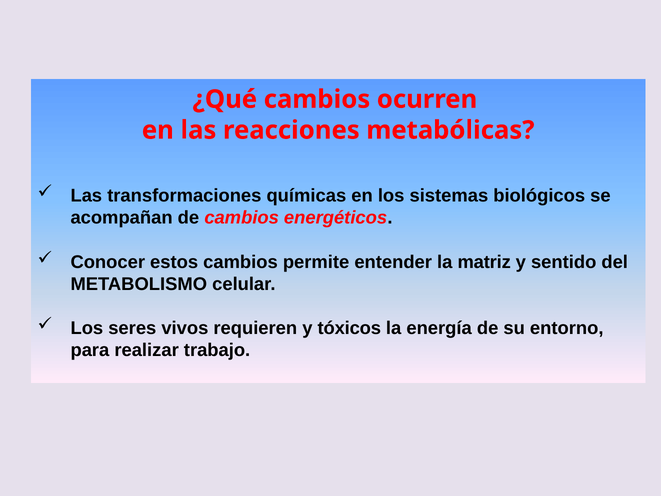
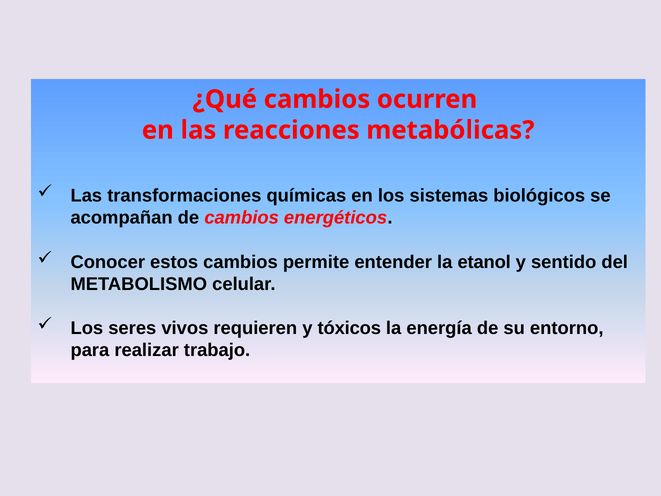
matriz: matriz -> etanol
